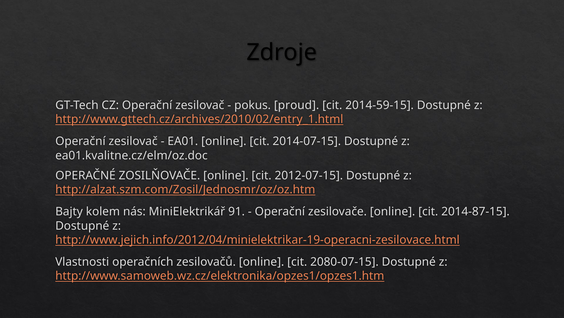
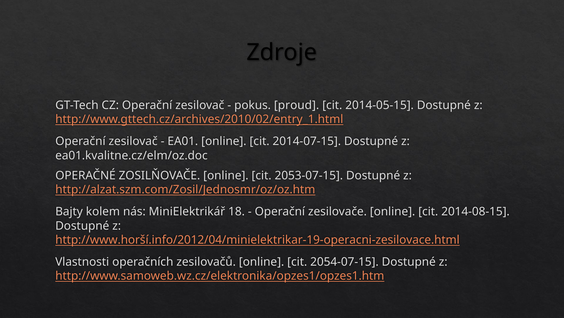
2014-59-15: 2014-59-15 -> 2014-05-15
2012-07-15: 2012-07-15 -> 2053-07-15
91: 91 -> 18
2014-87-15: 2014-87-15 -> 2014-08-15
http://www.jejich.info/2012/04/minielektrikar-19-operacni-zesilovace.html: http://www.jejich.info/2012/04/minielektrikar-19-operacni-zesilovace.html -> http://www.horší.info/2012/04/minielektrikar-19-operacni-zesilovace.html
2080-07-15: 2080-07-15 -> 2054-07-15
